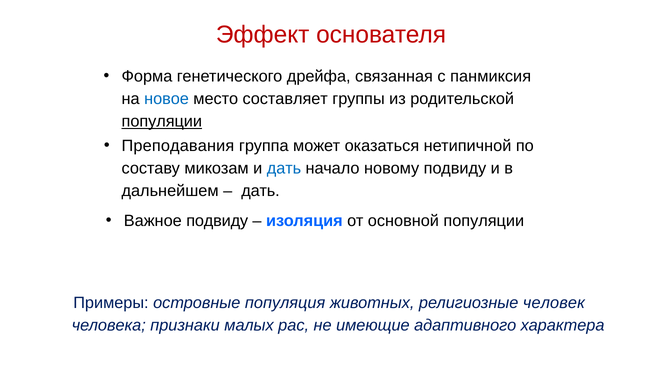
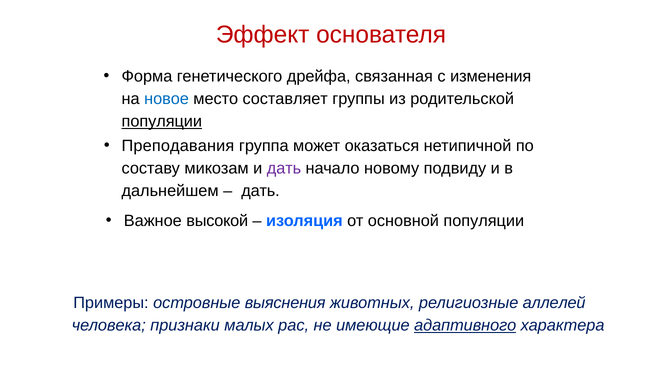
панмиксия: панмиксия -> изменения
дать at (284, 168) colour: blue -> purple
Важное подвиду: подвиду -> высокой
популяция: популяция -> выяснения
человек: человек -> аллелей
адаптивного underline: none -> present
